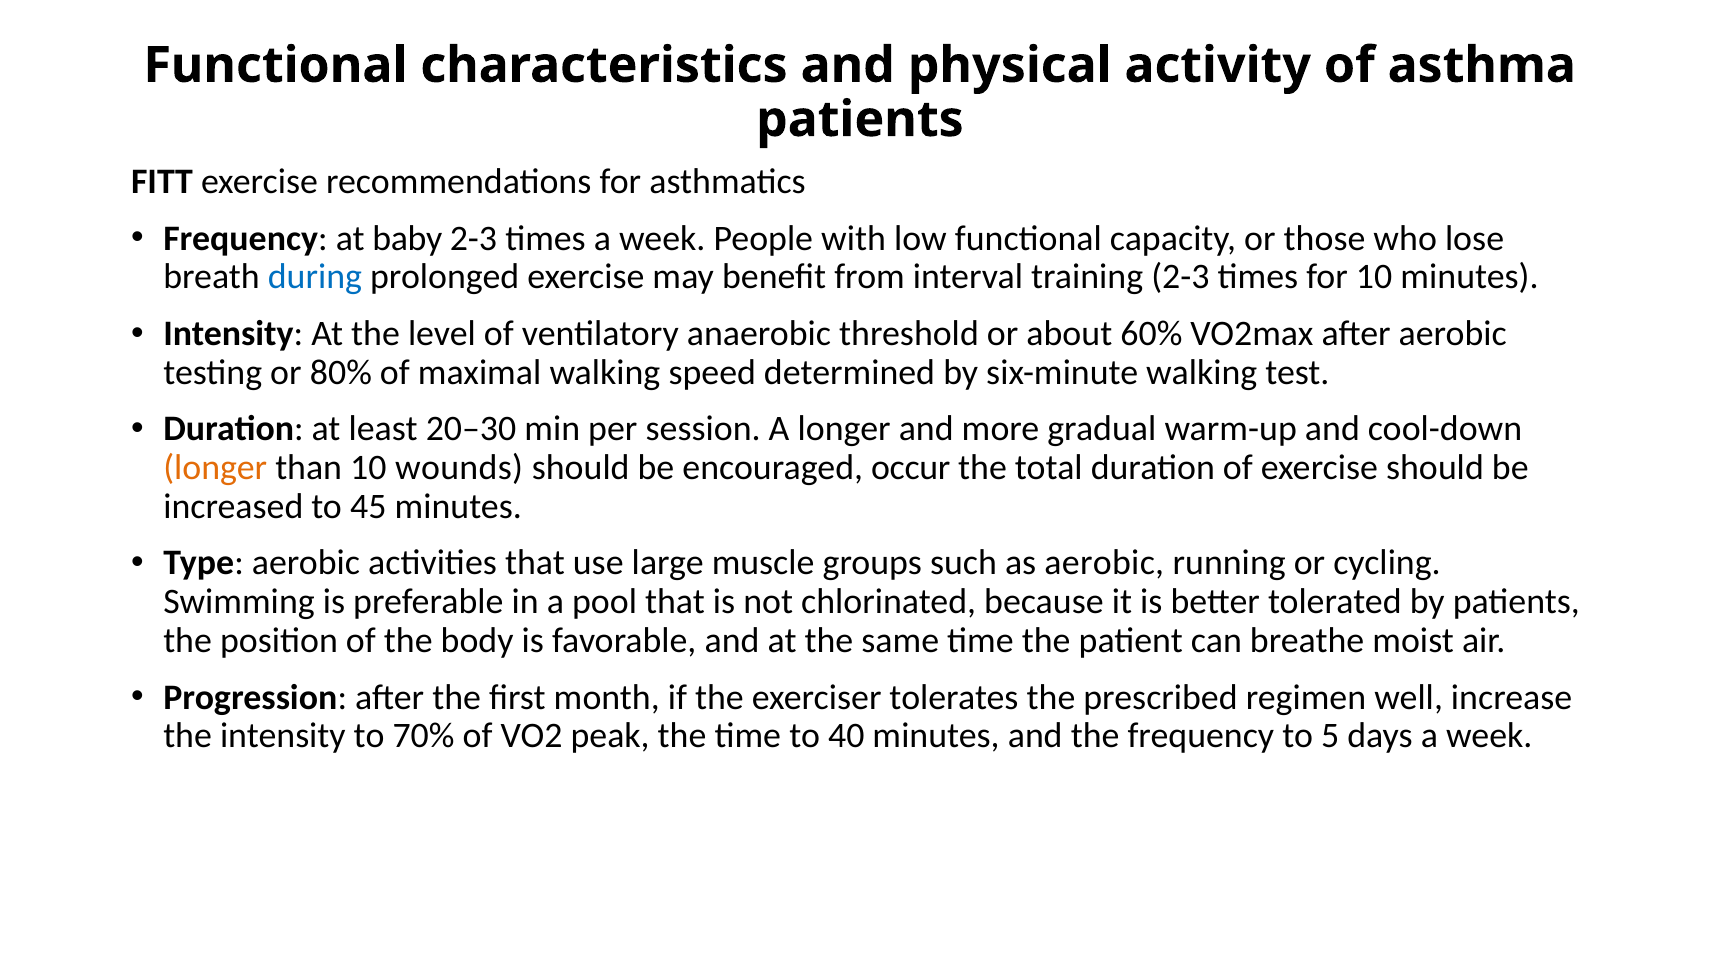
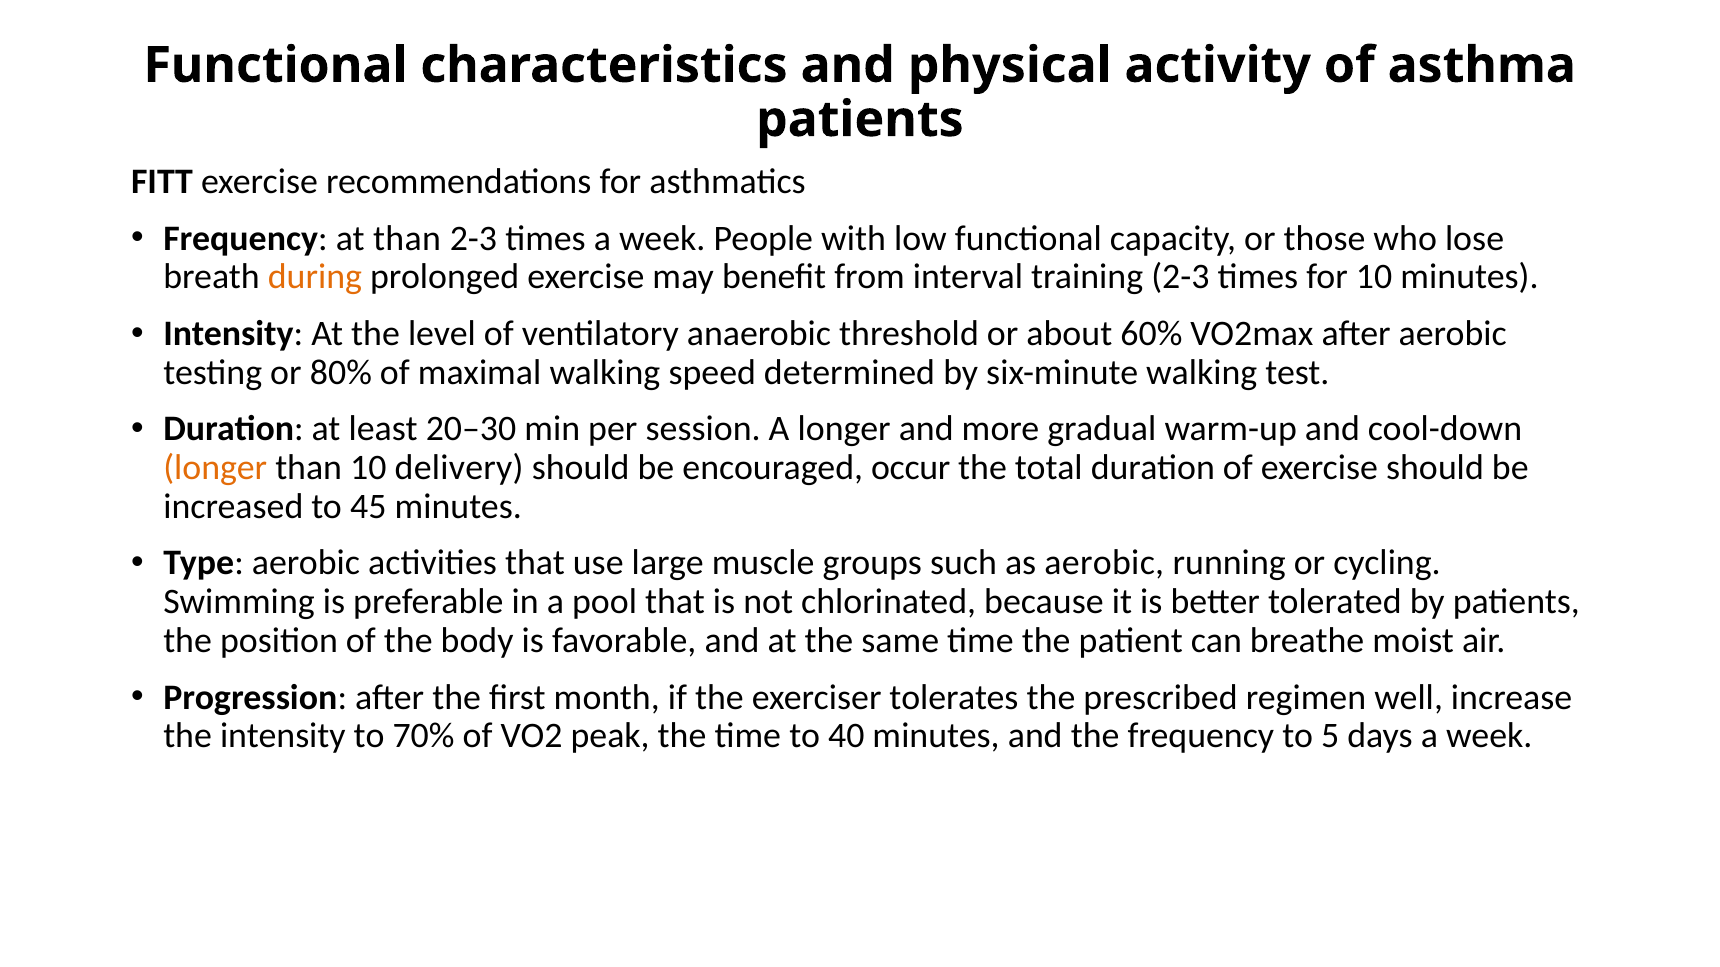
at baby: baby -> than
during colour: blue -> orange
wounds: wounds -> delivery
